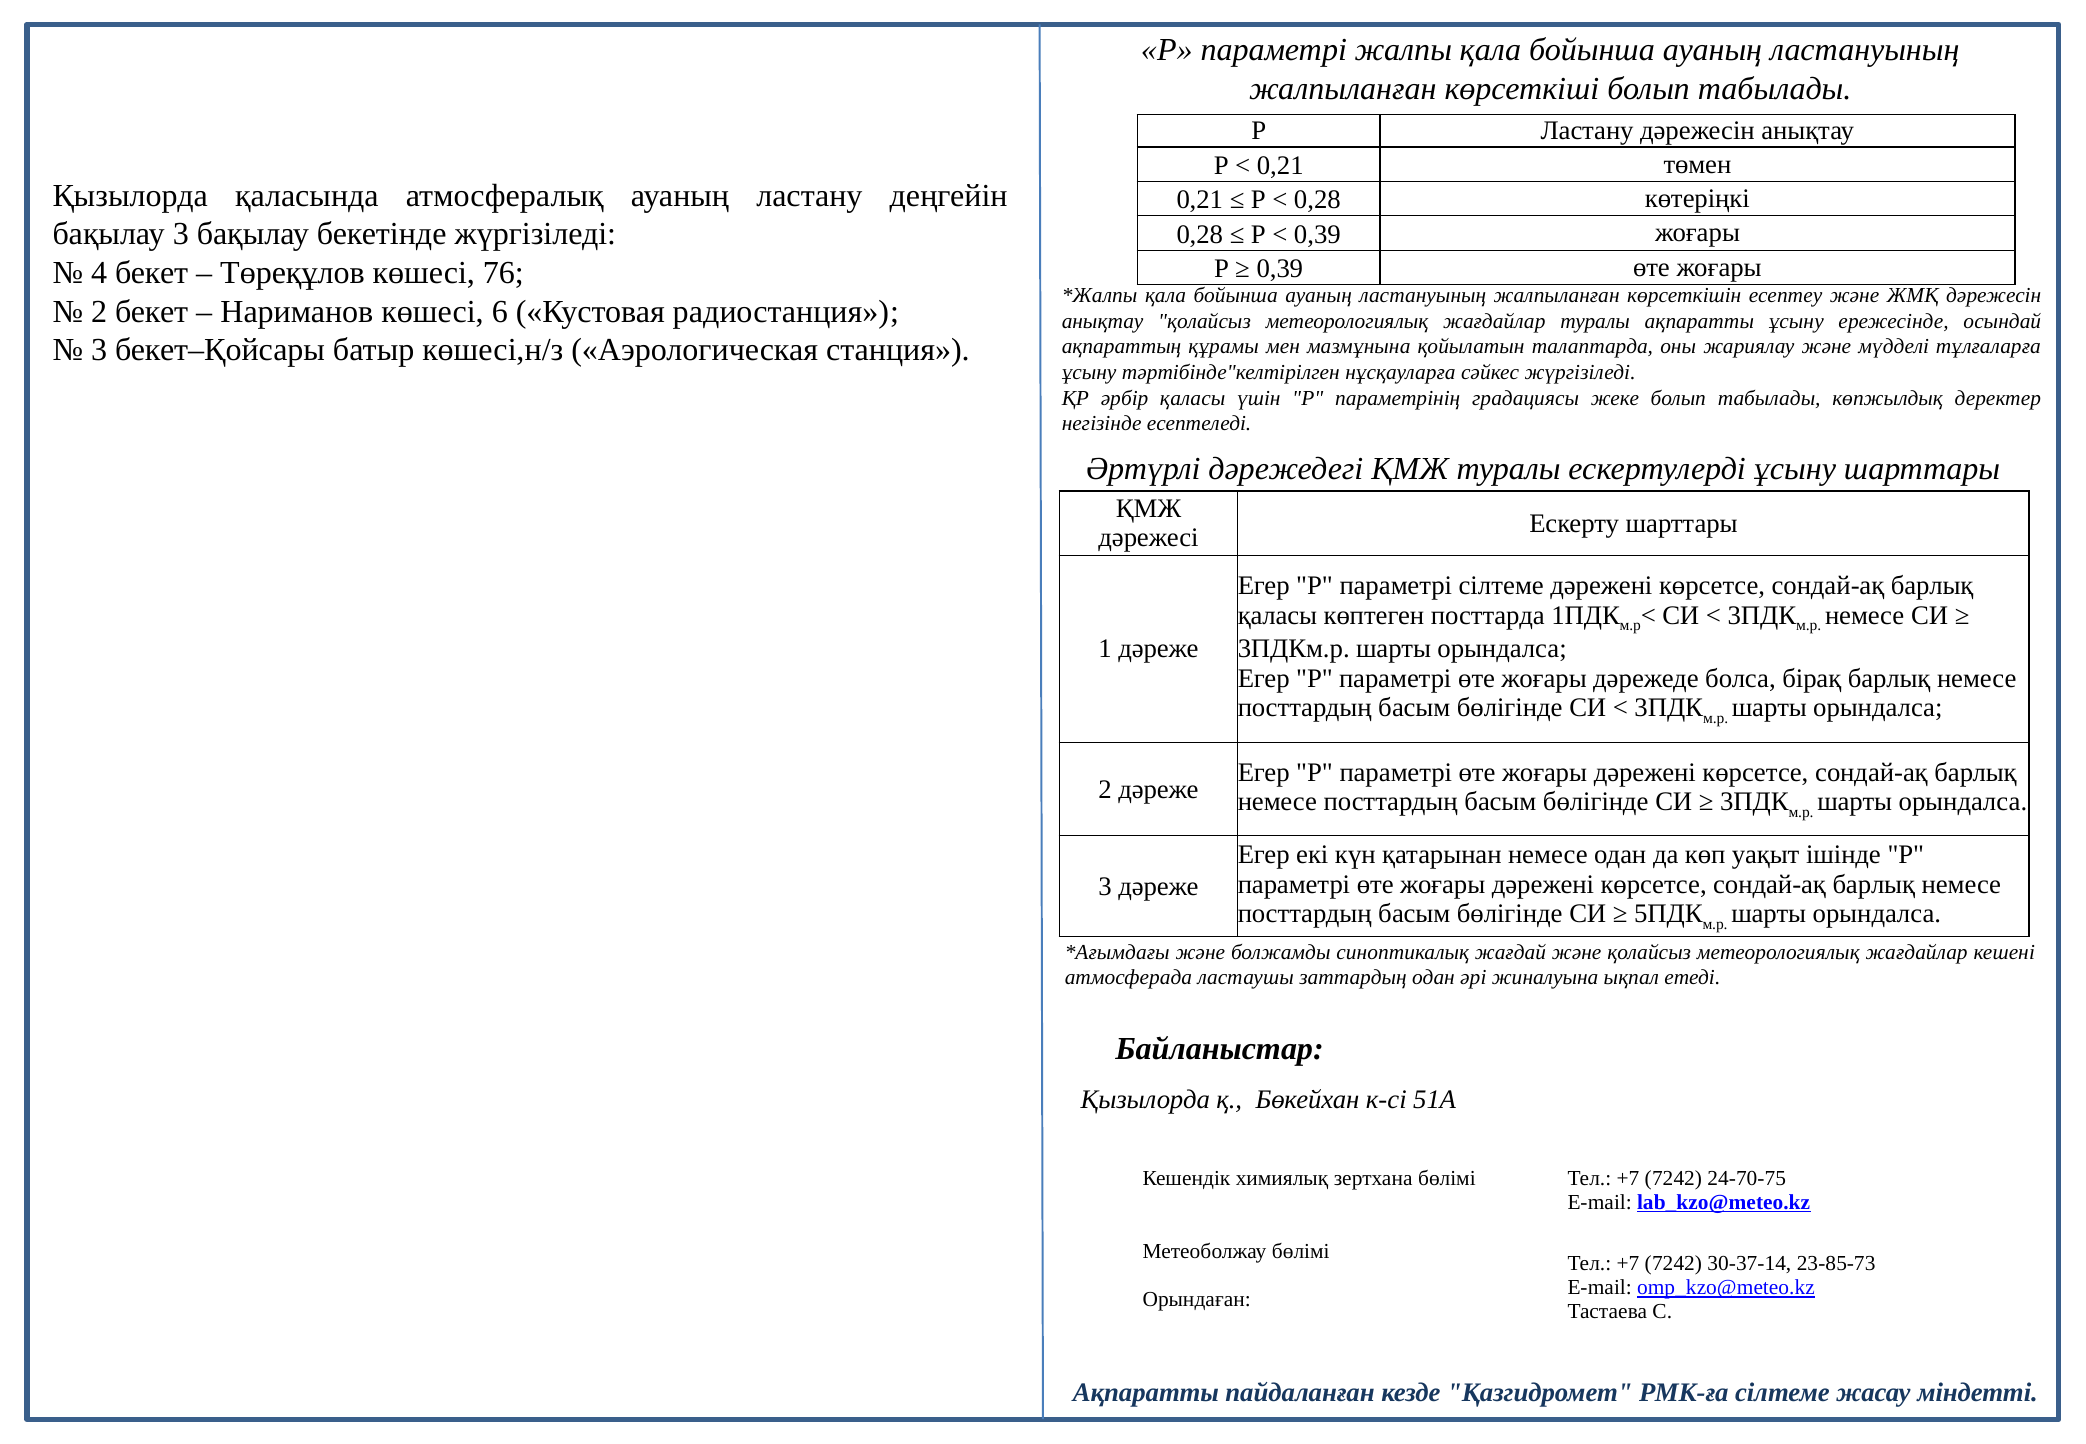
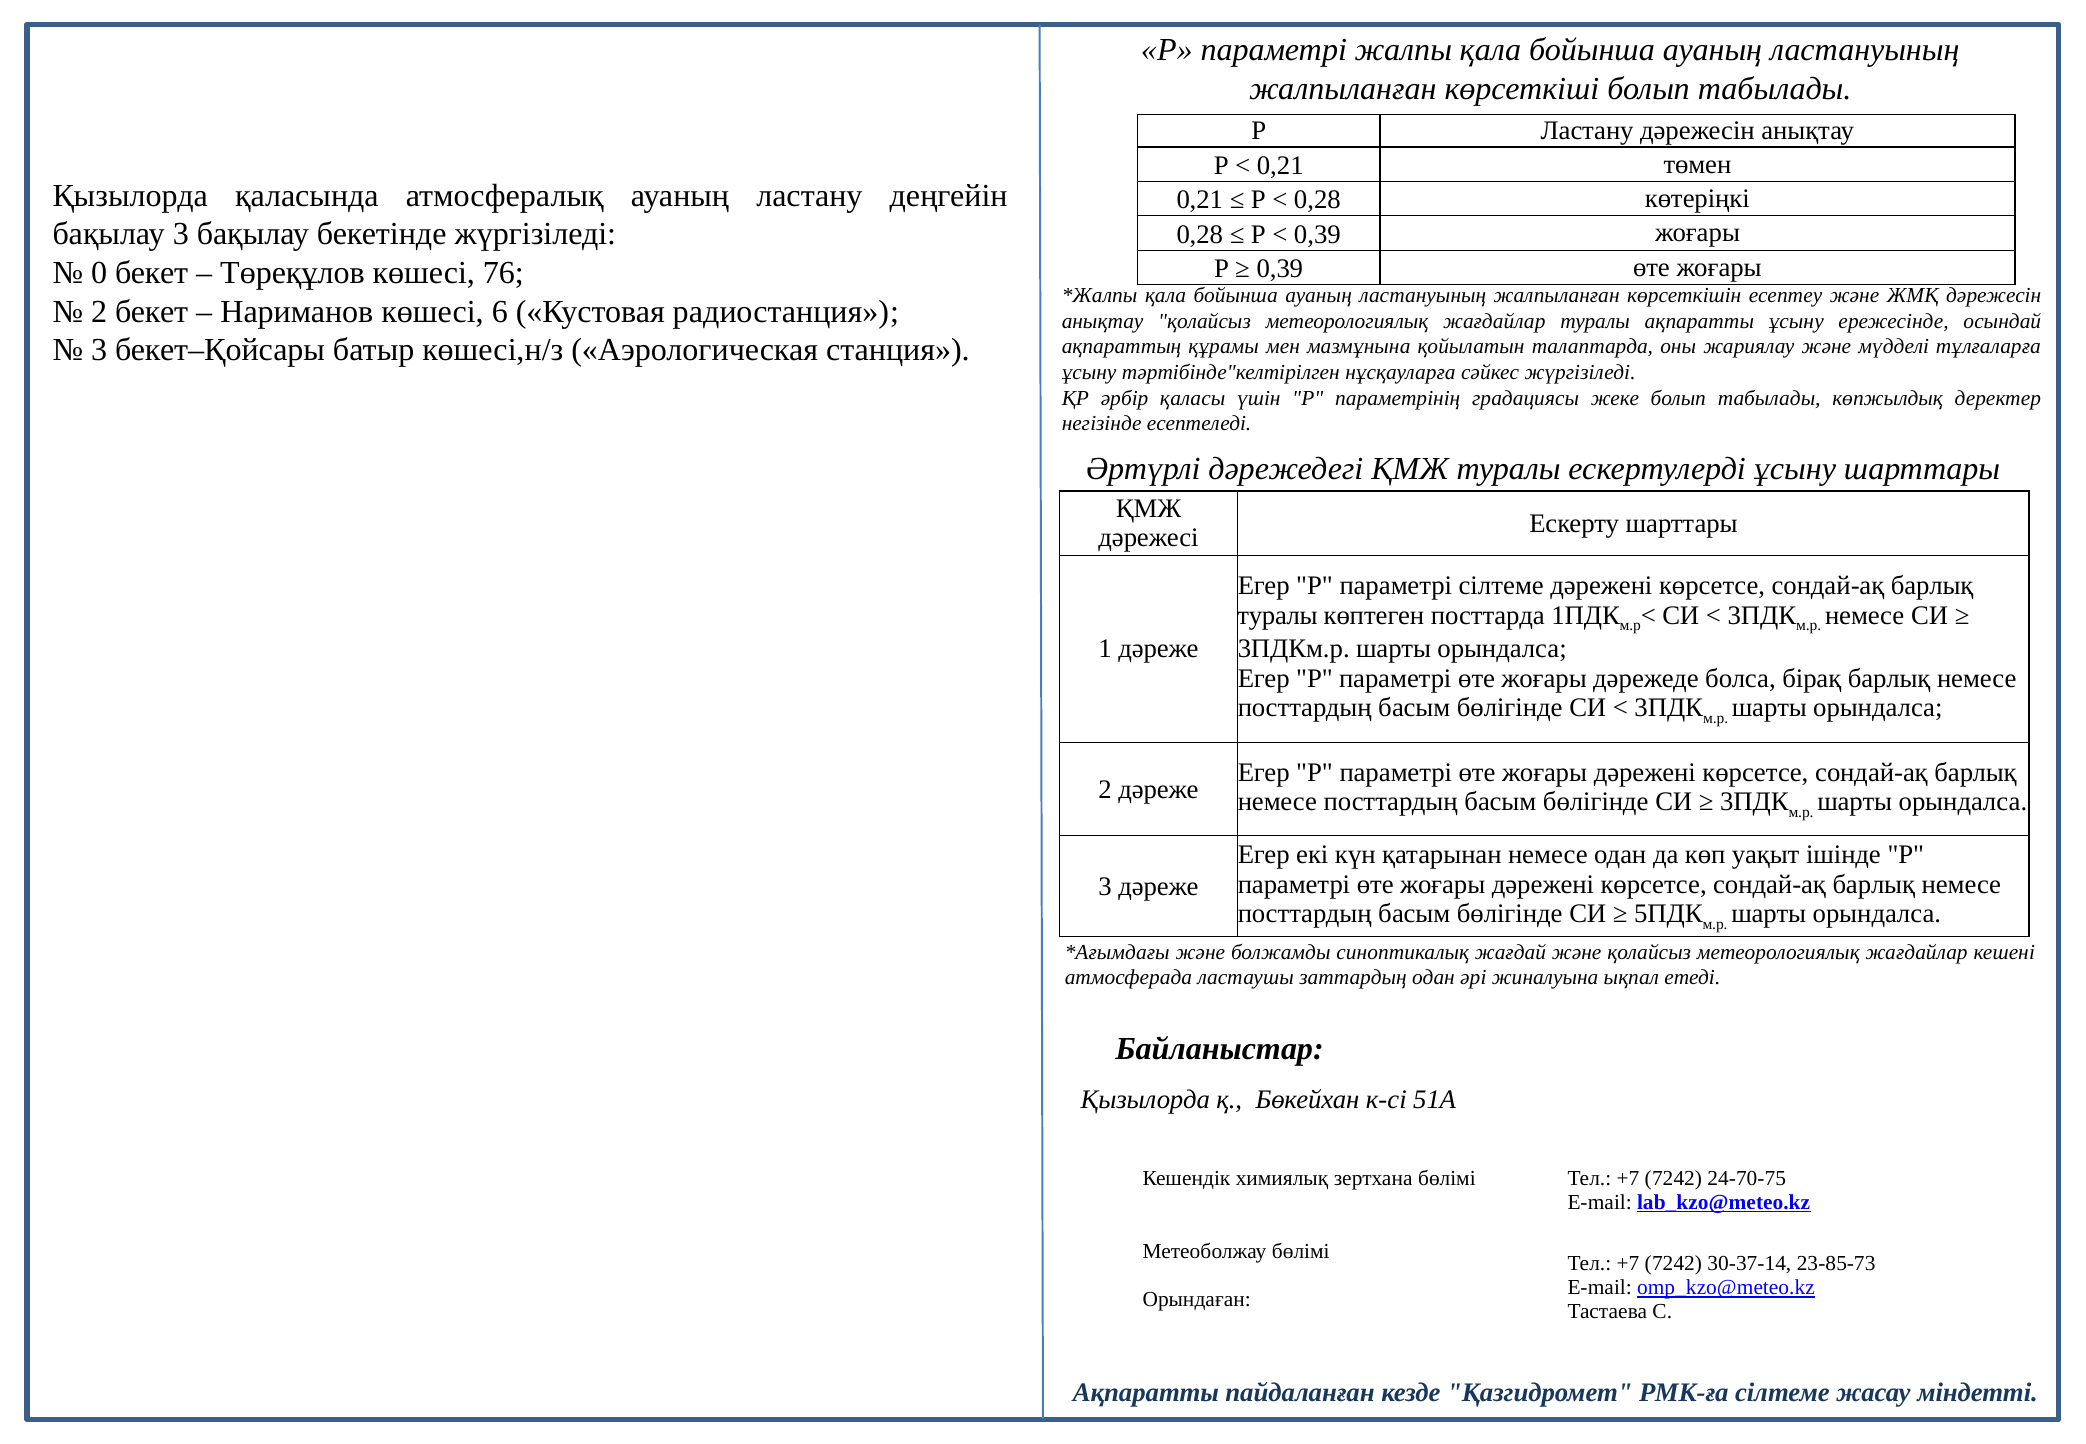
4: 4 -> 0
қаласы at (1277, 615): қаласы -> туралы
